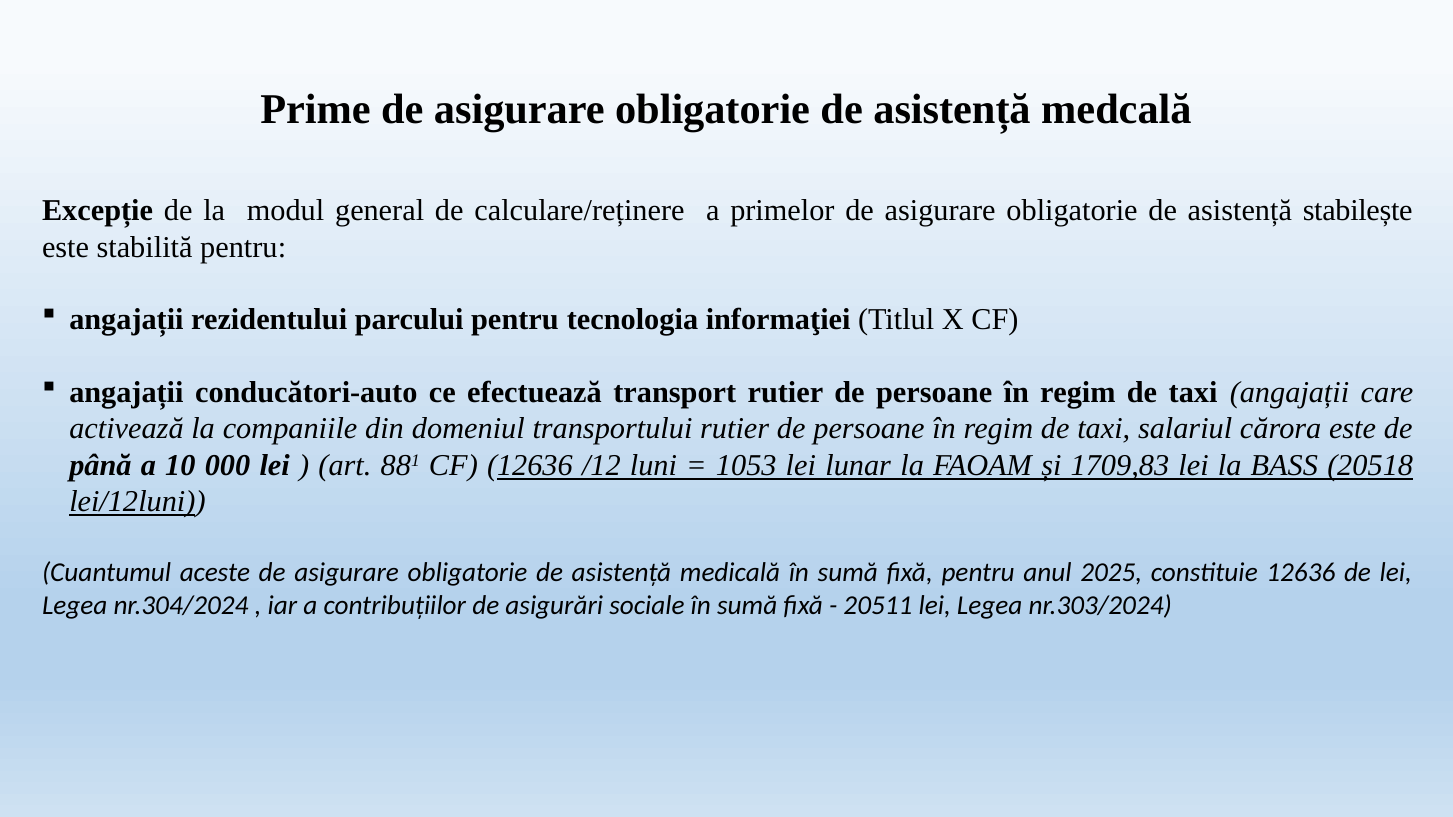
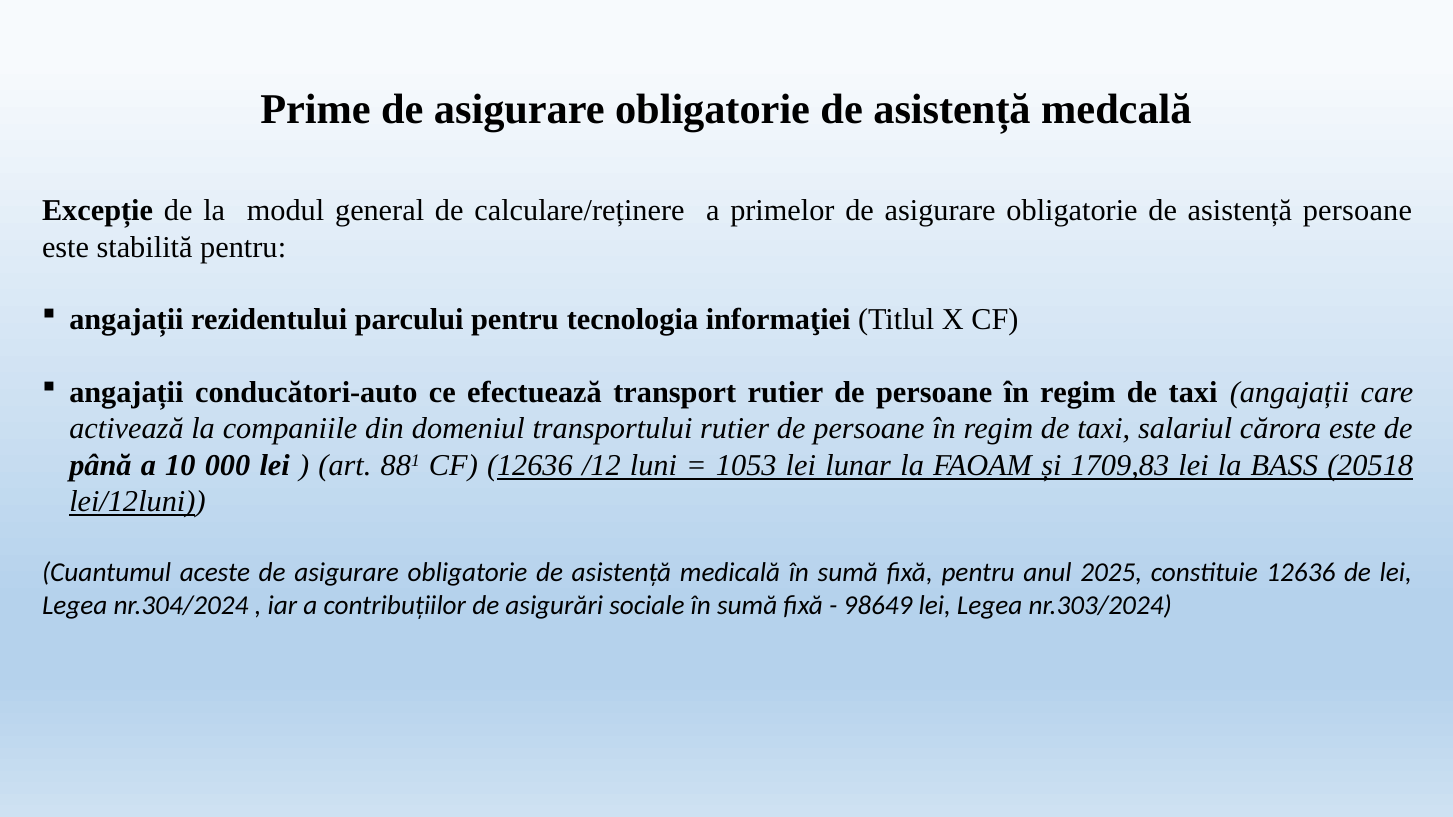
asistență stabilește: stabilește -> persoane
20511: 20511 -> 98649
